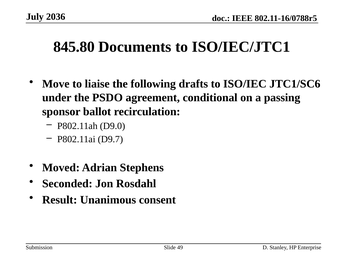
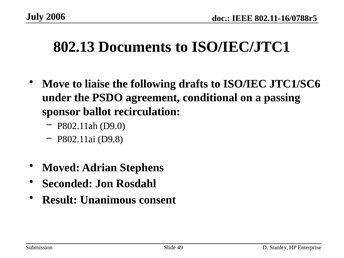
2036: 2036 -> 2006
845.80: 845.80 -> 802.13
D9.7: D9.7 -> D9.8
